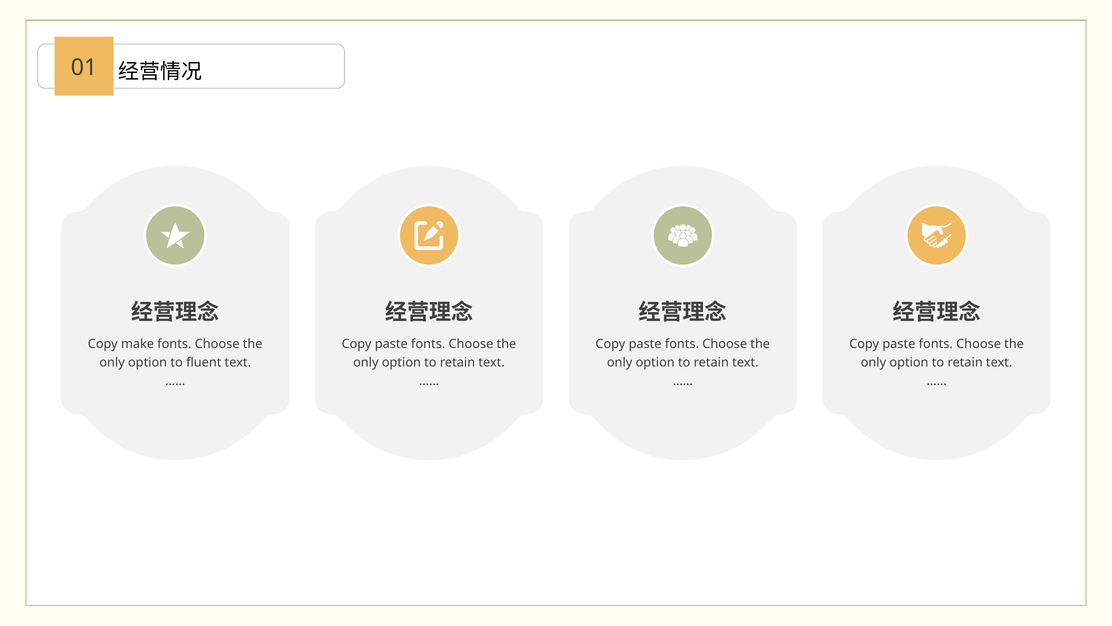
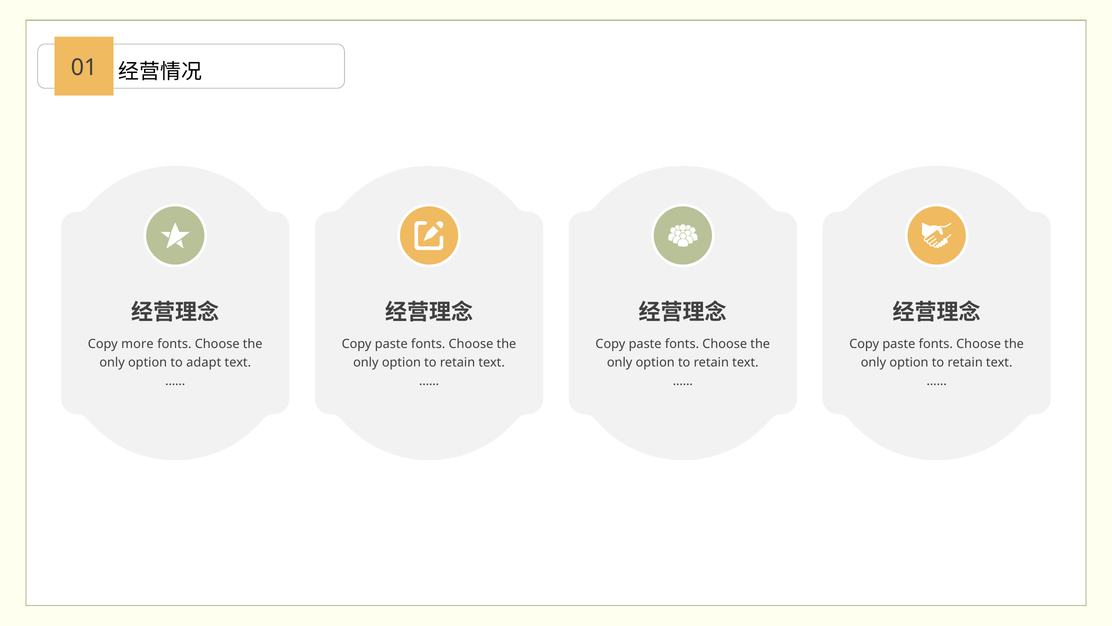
make: make -> more
fluent: fluent -> adapt
